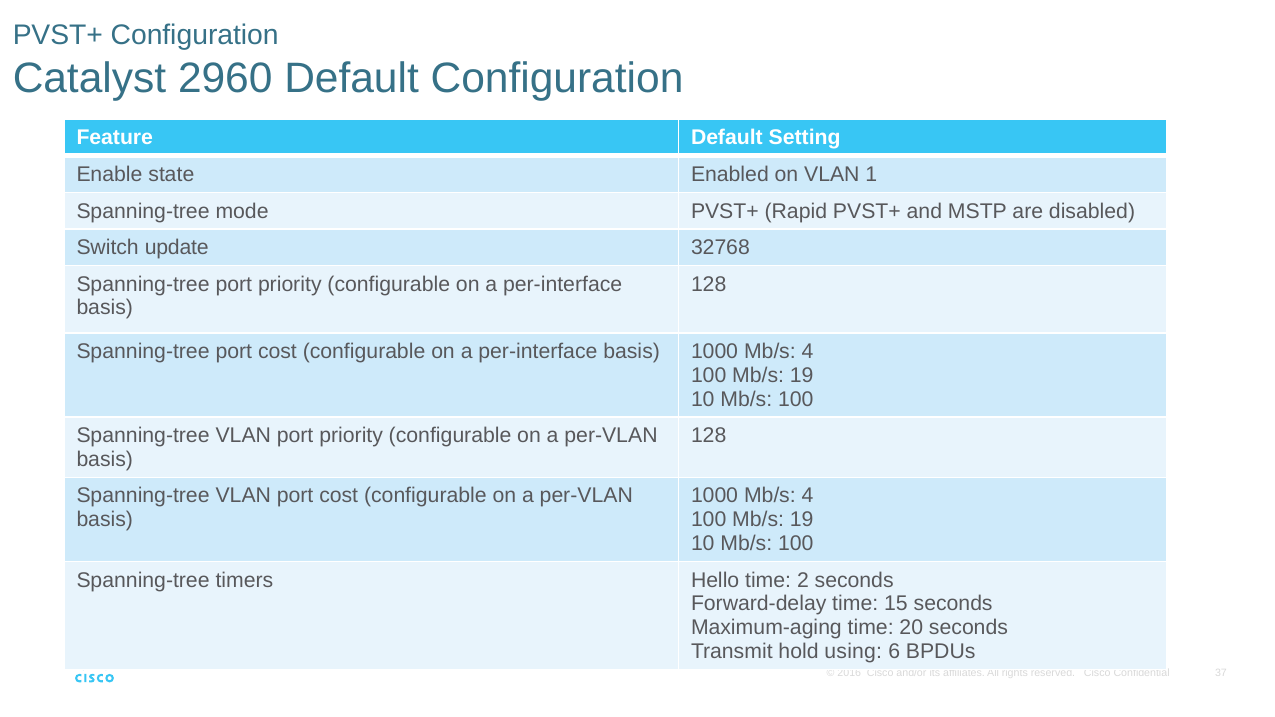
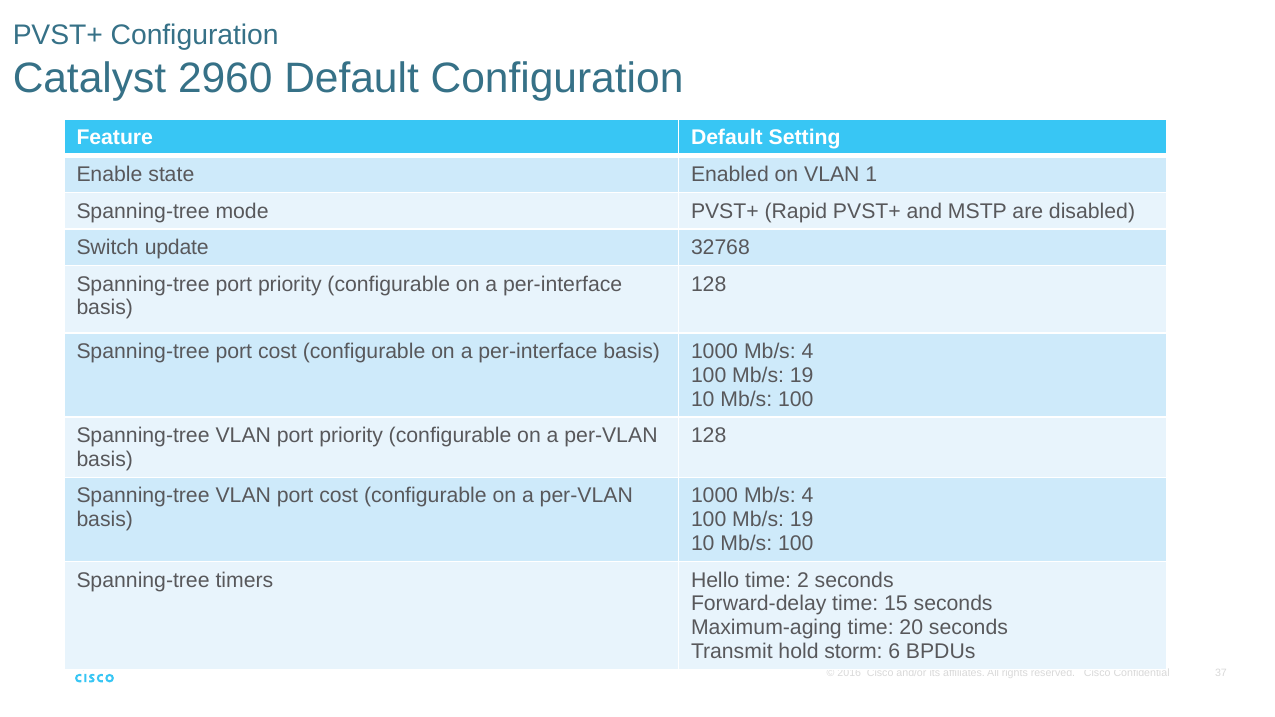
using: using -> storm
